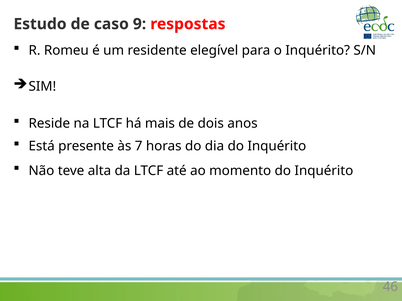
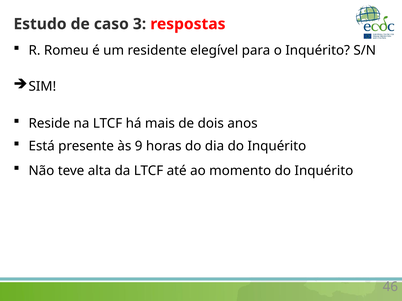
9: 9 -> 3
7: 7 -> 9
